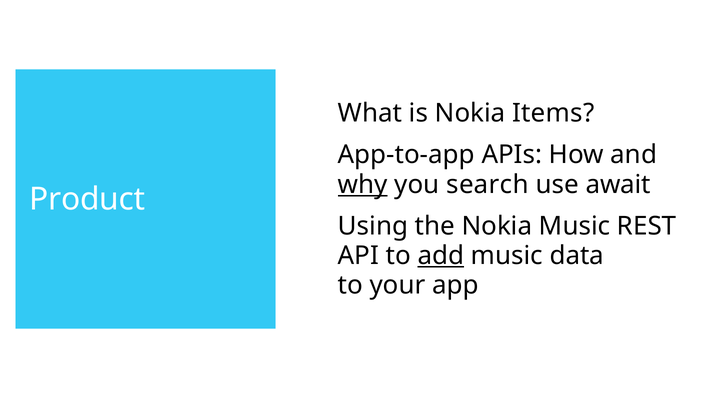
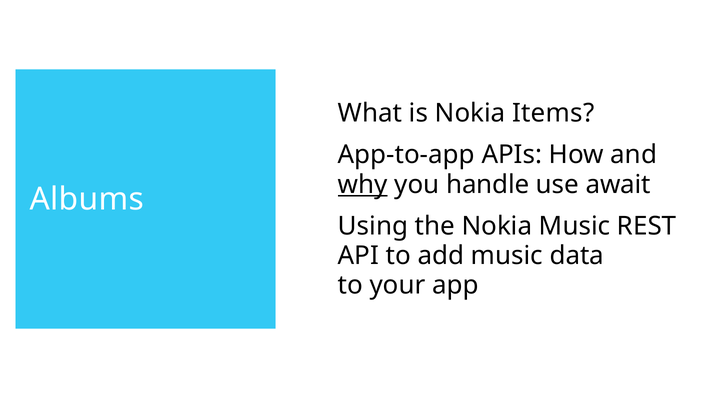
search: search -> handle
Product: Product -> Albums
add underline: present -> none
